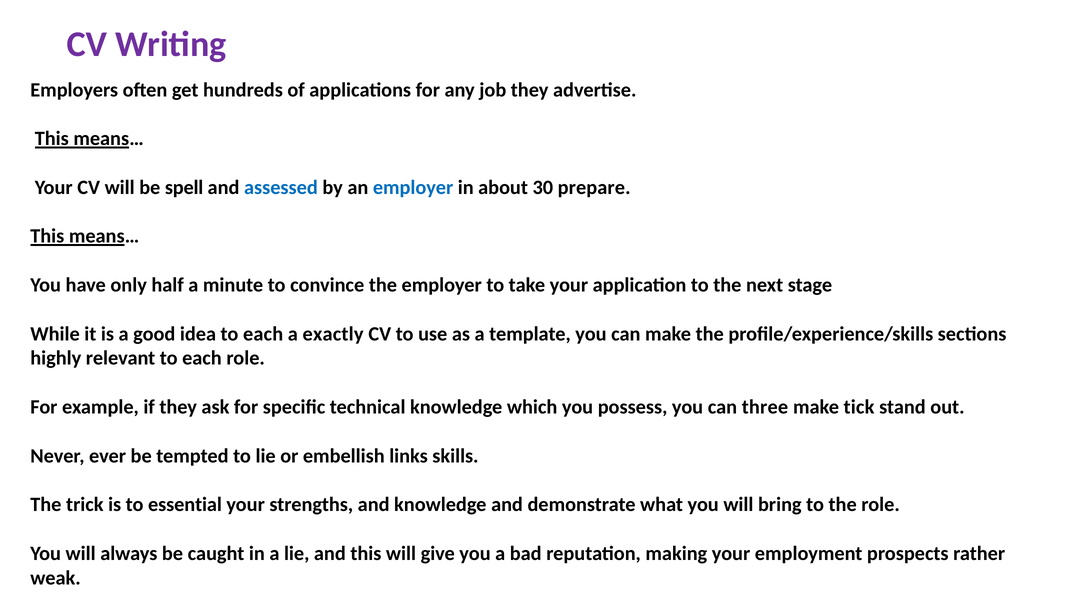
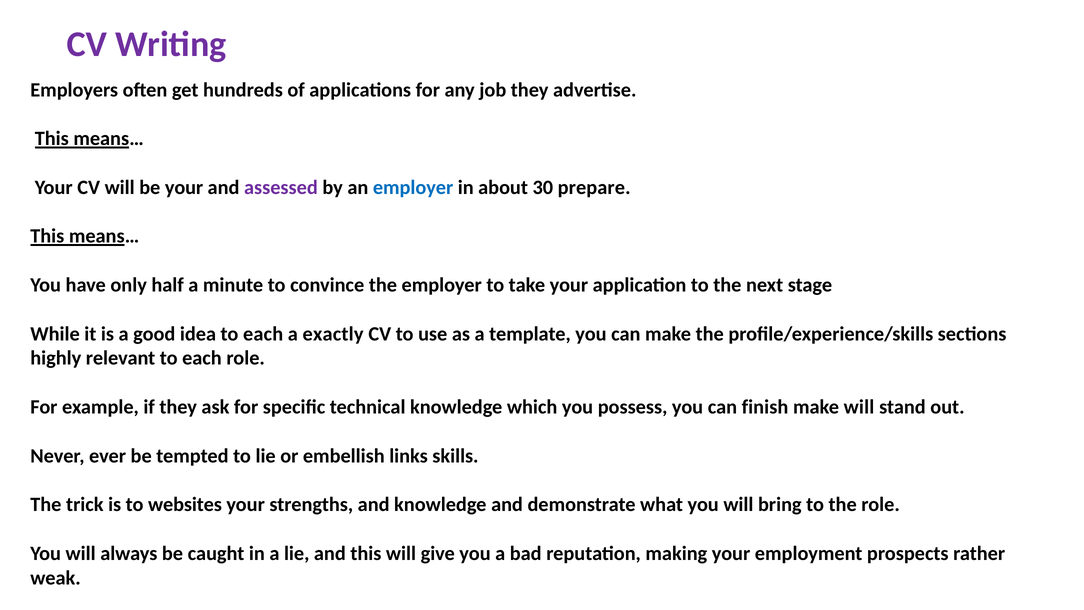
be spell: spell -> your
assessed colour: blue -> purple
three: three -> finish
make tick: tick -> will
essential: essential -> websites
